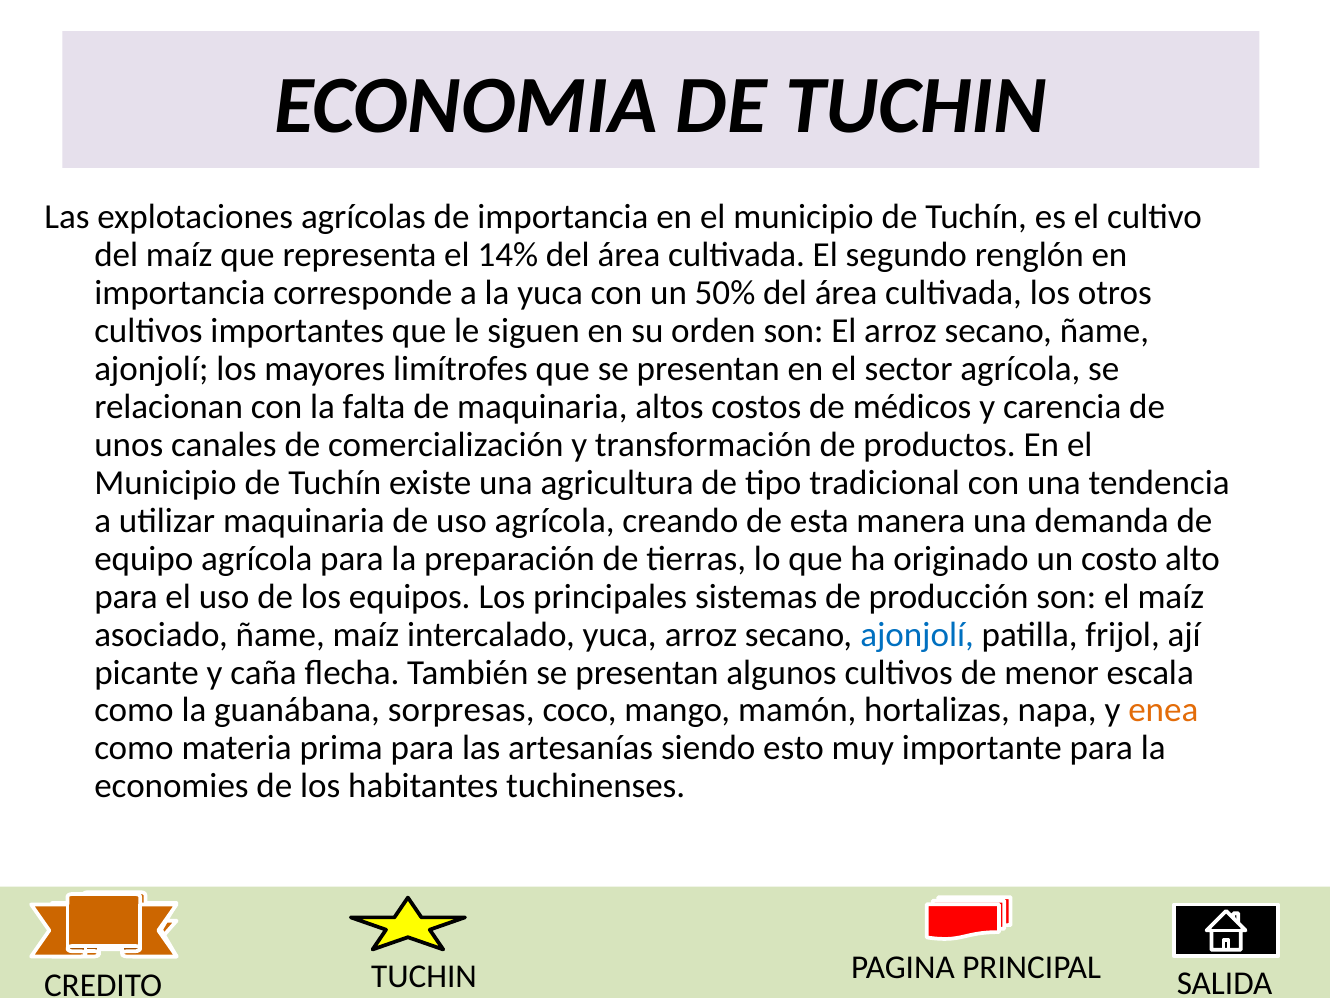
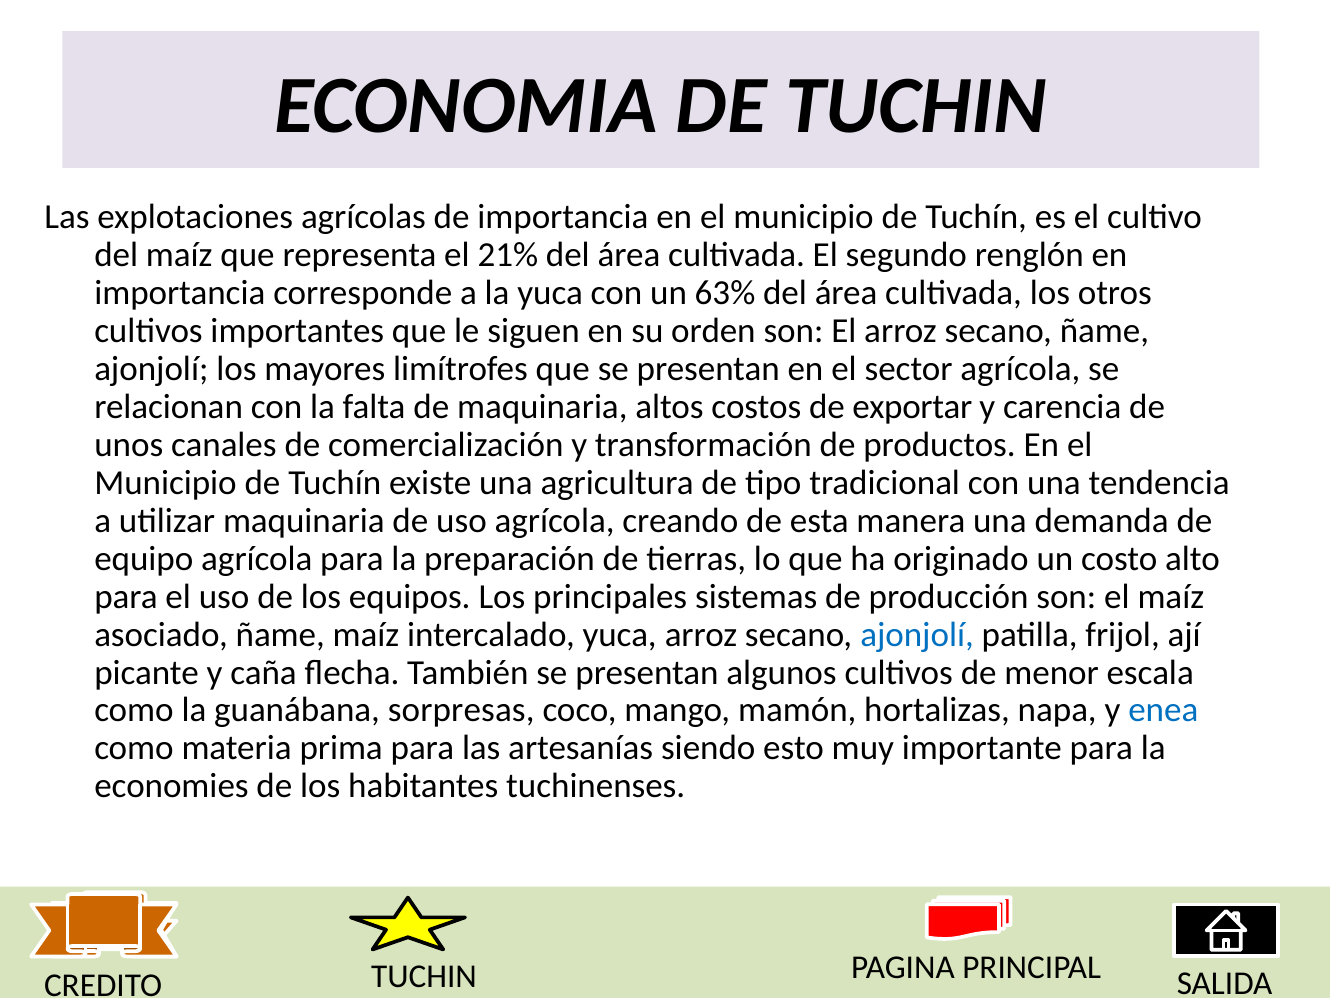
14%: 14% -> 21%
50%: 50% -> 63%
médicos: médicos -> exportar
enea colour: orange -> blue
